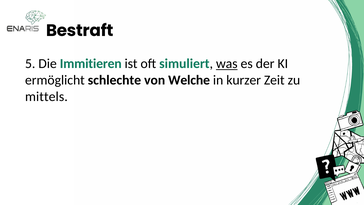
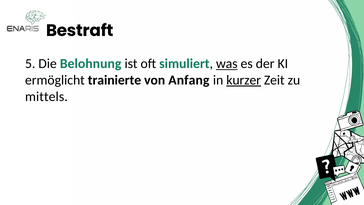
Immitieren: Immitieren -> Belohnung
schlechte: schlechte -> trainierte
Welche: Welche -> Anfang
kurzer underline: none -> present
